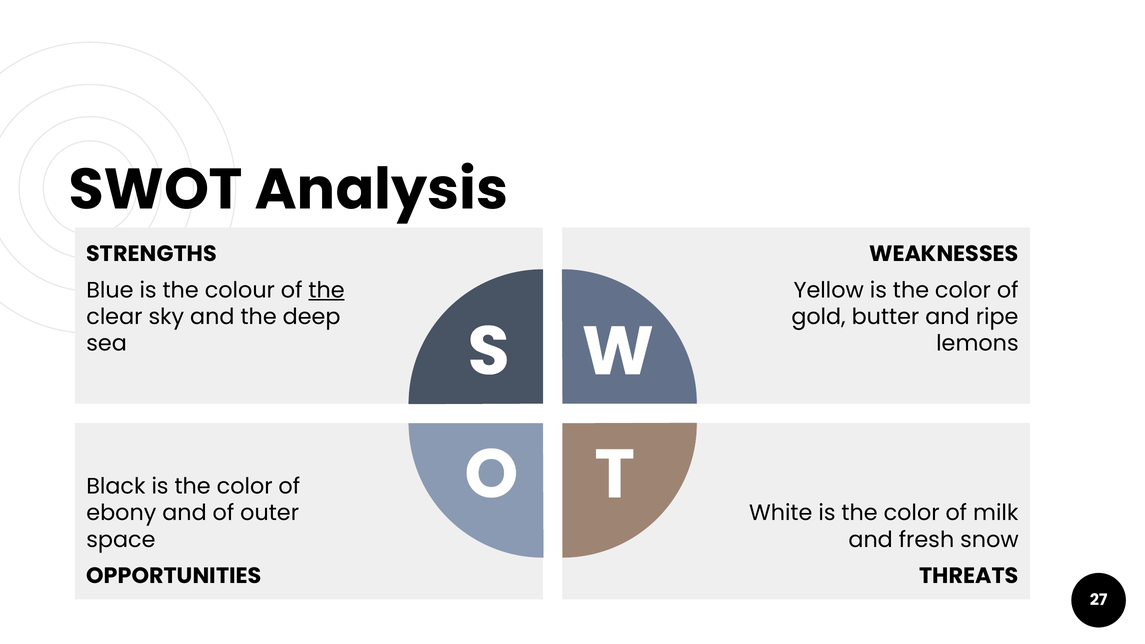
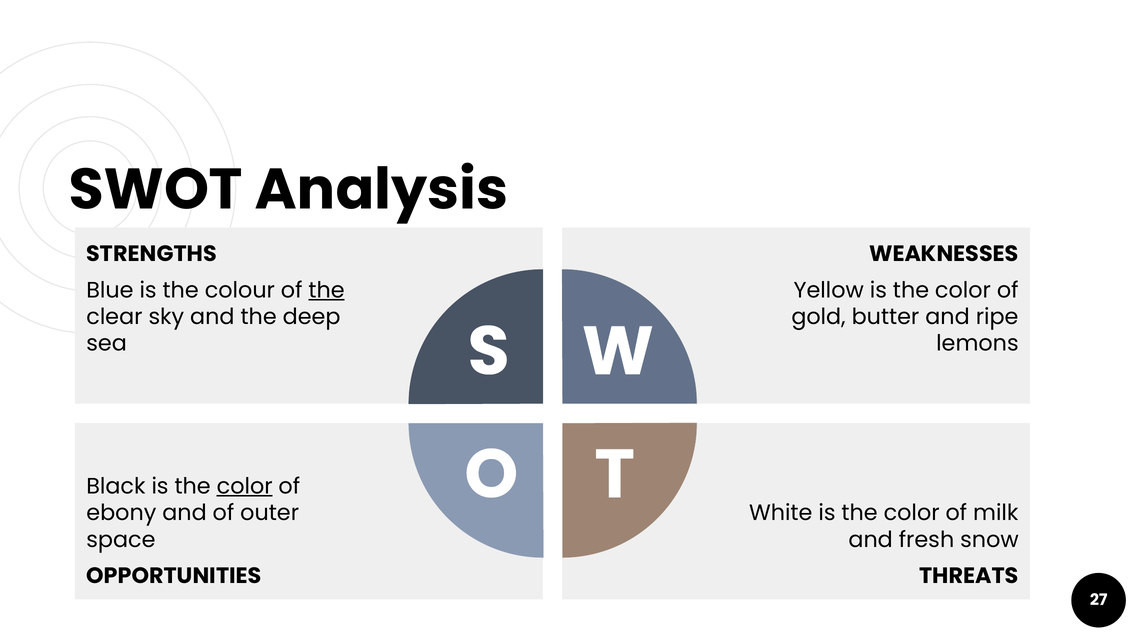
color at (245, 486) underline: none -> present
